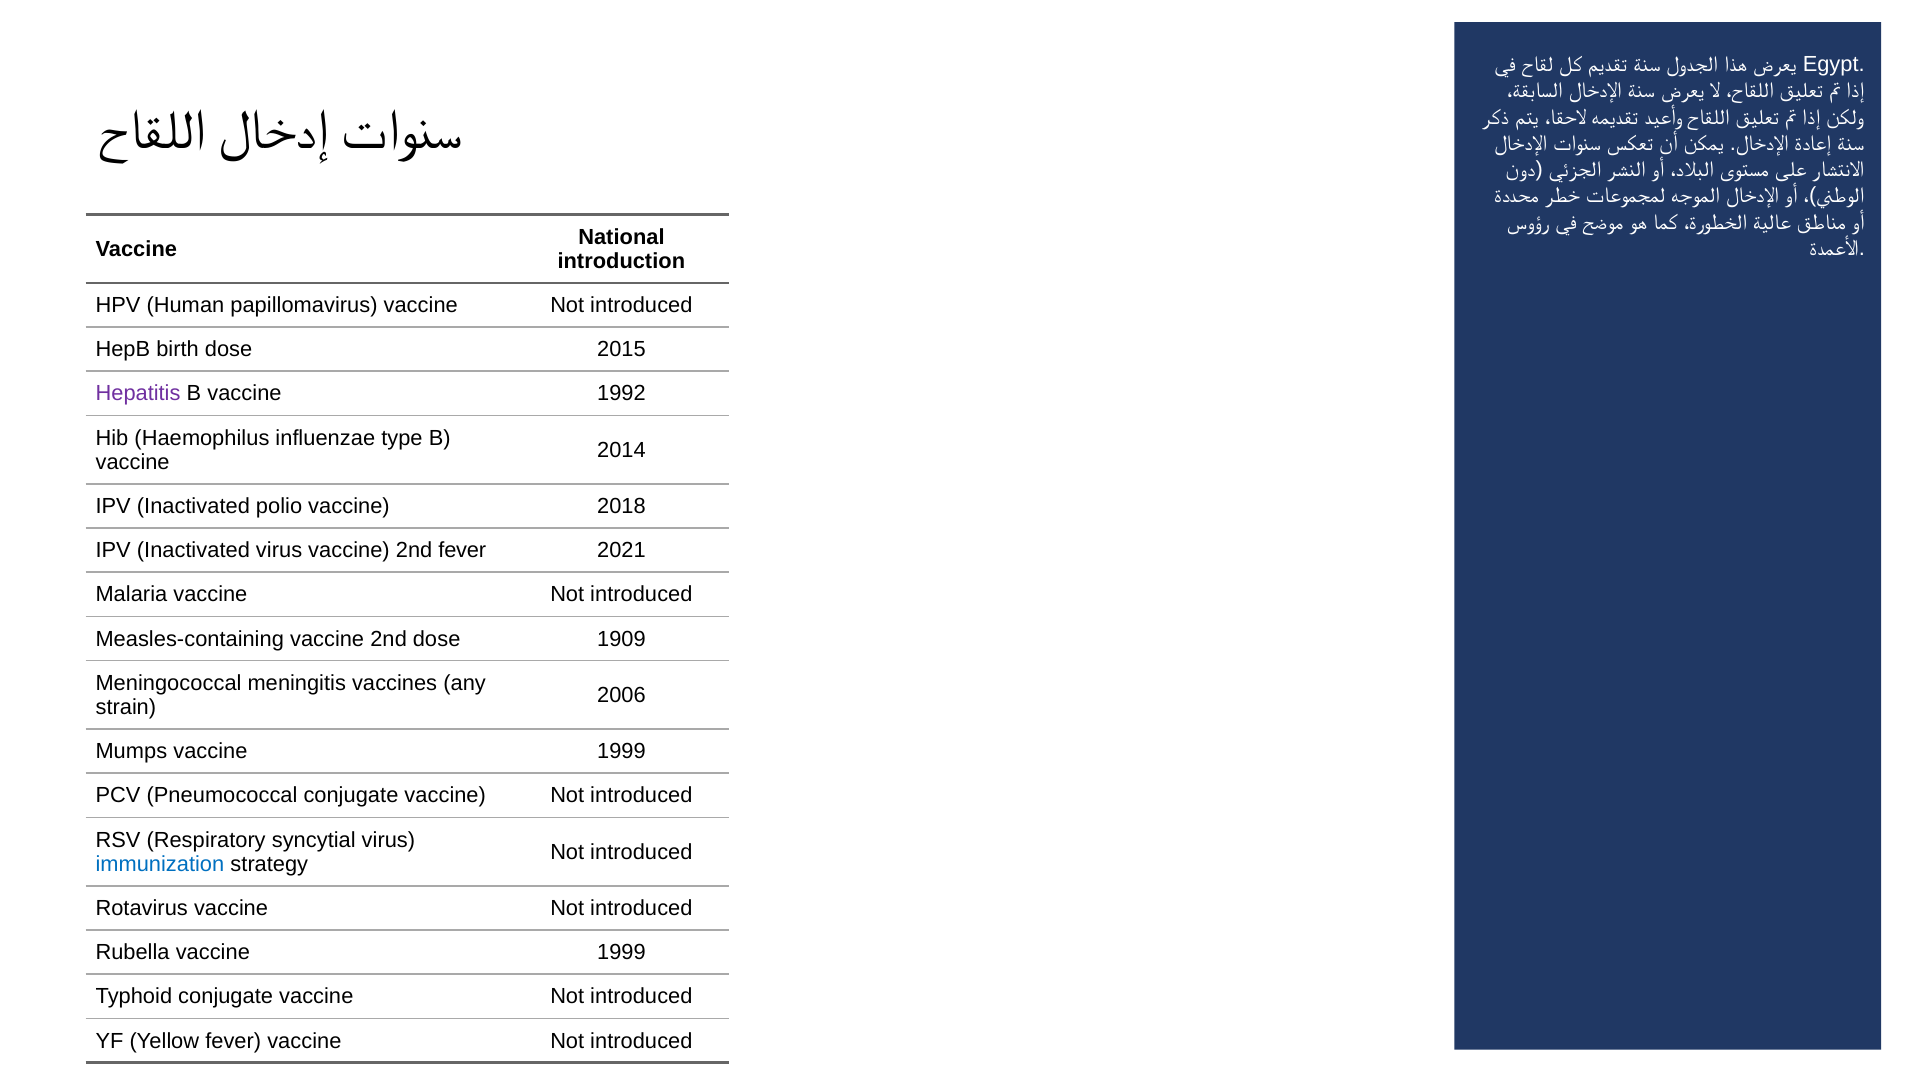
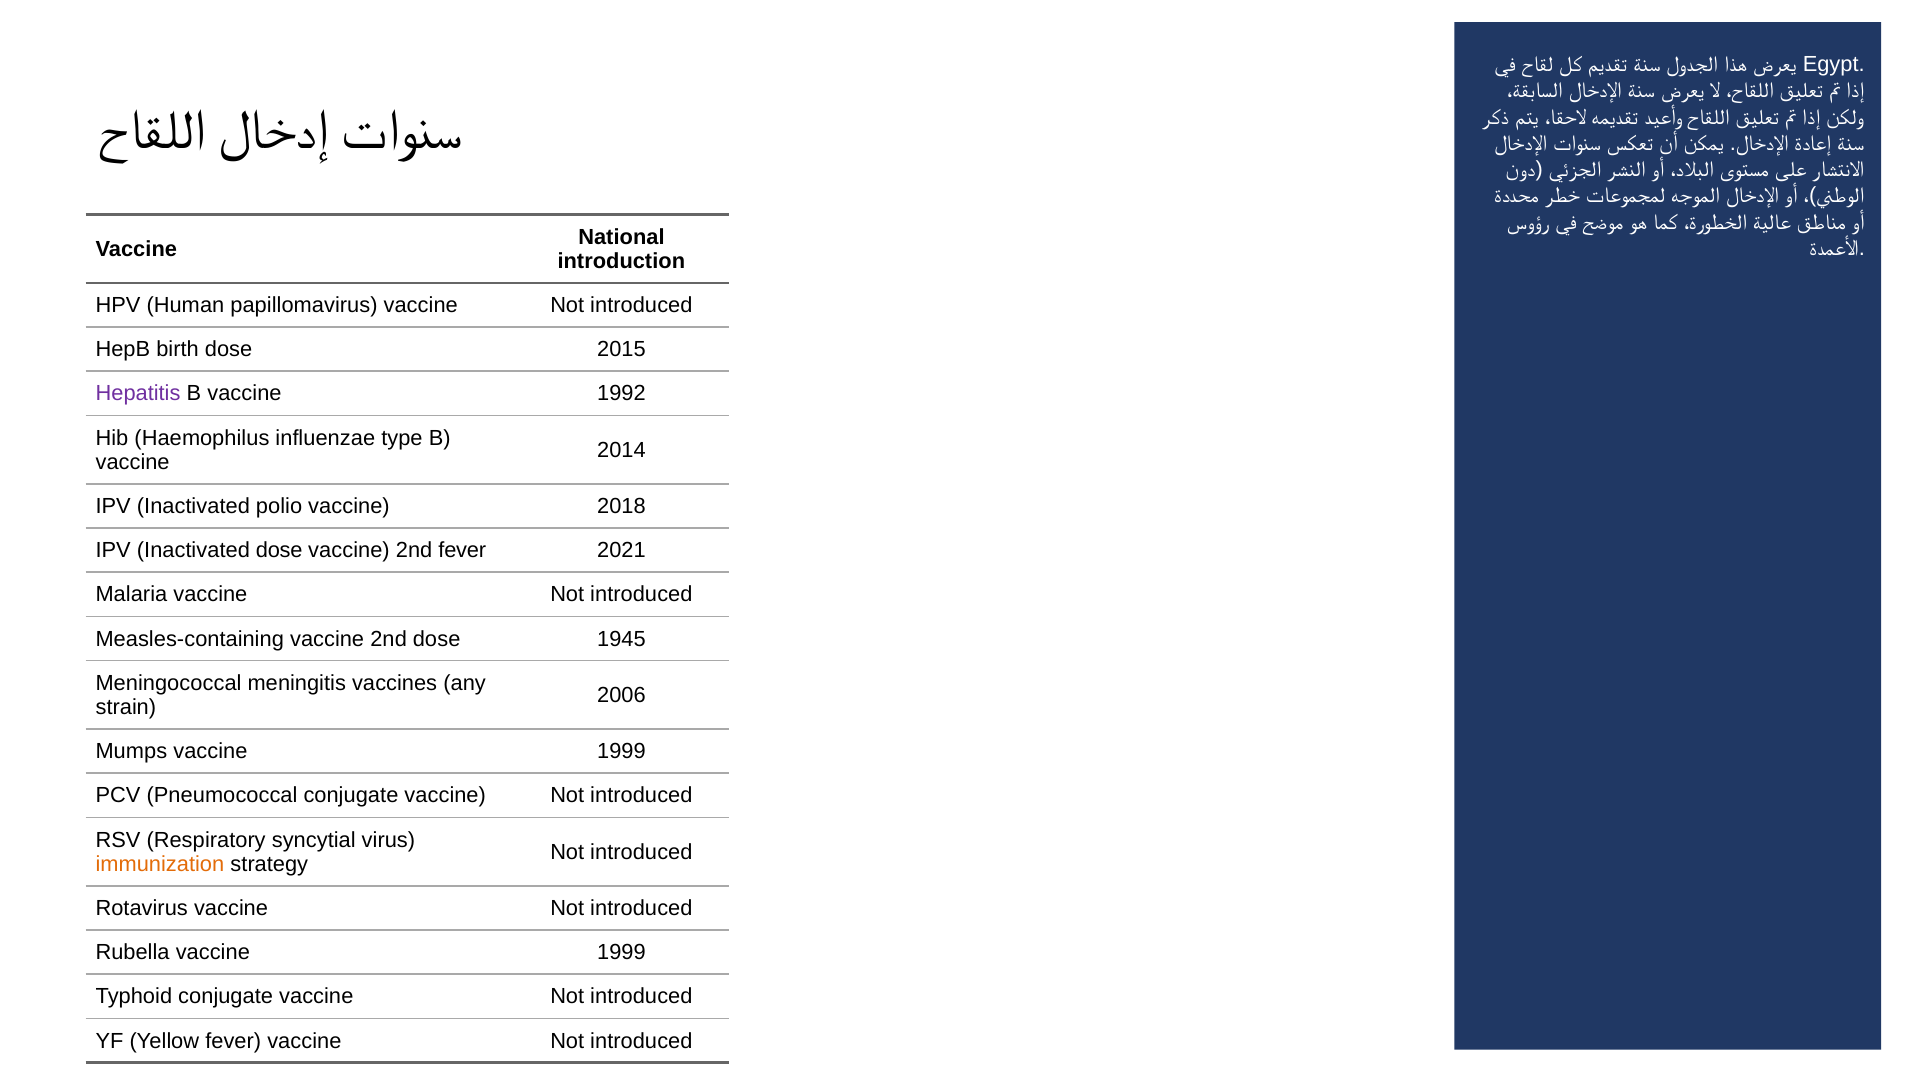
Inactivated virus: virus -> dose
1909: 1909 -> 1945
immunization colour: blue -> orange
